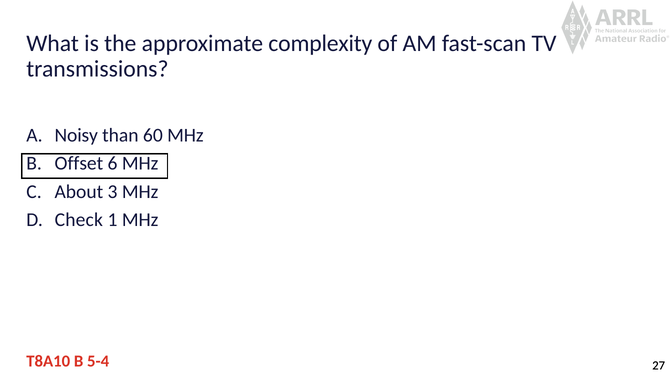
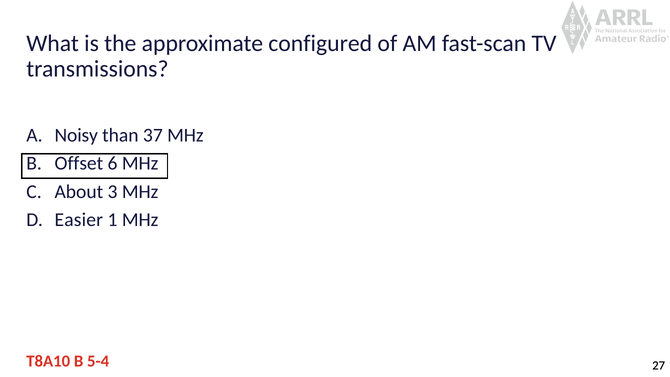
complexity: complexity -> configured
60: 60 -> 37
Check: Check -> Easier
